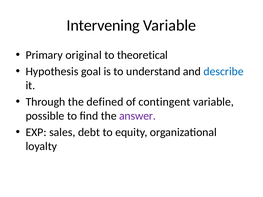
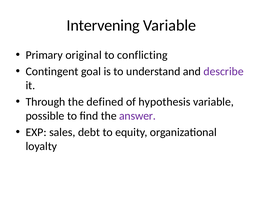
theoretical: theoretical -> conflicting
Hypothesis: Hypothesis -> Contingent
describe colour: blue -> purple
contingent: contingent -> hypothesis
